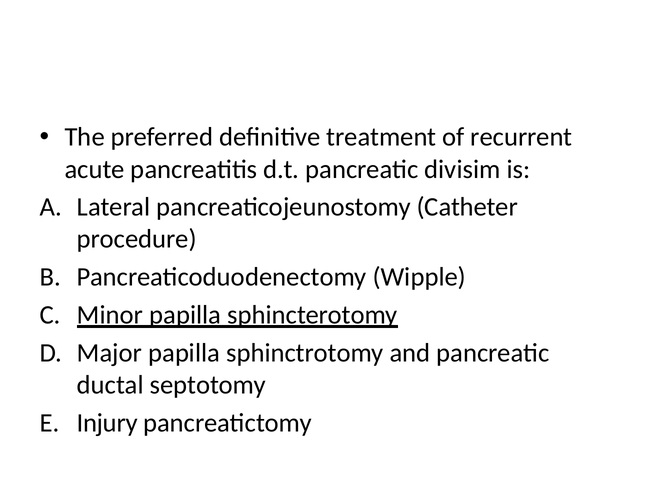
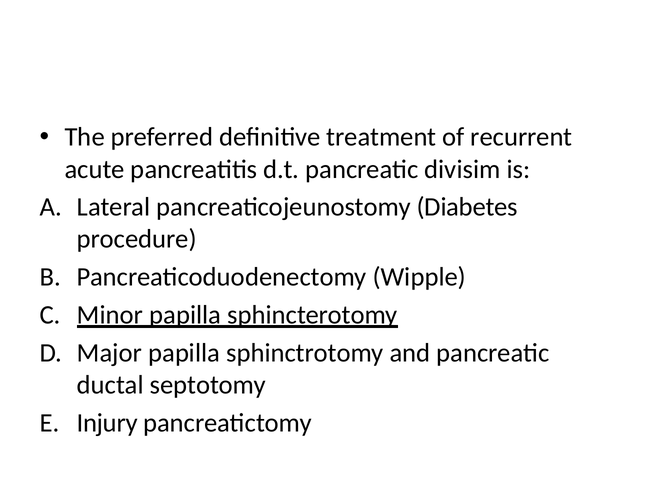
Catheter: Catheter -> Diabetes
